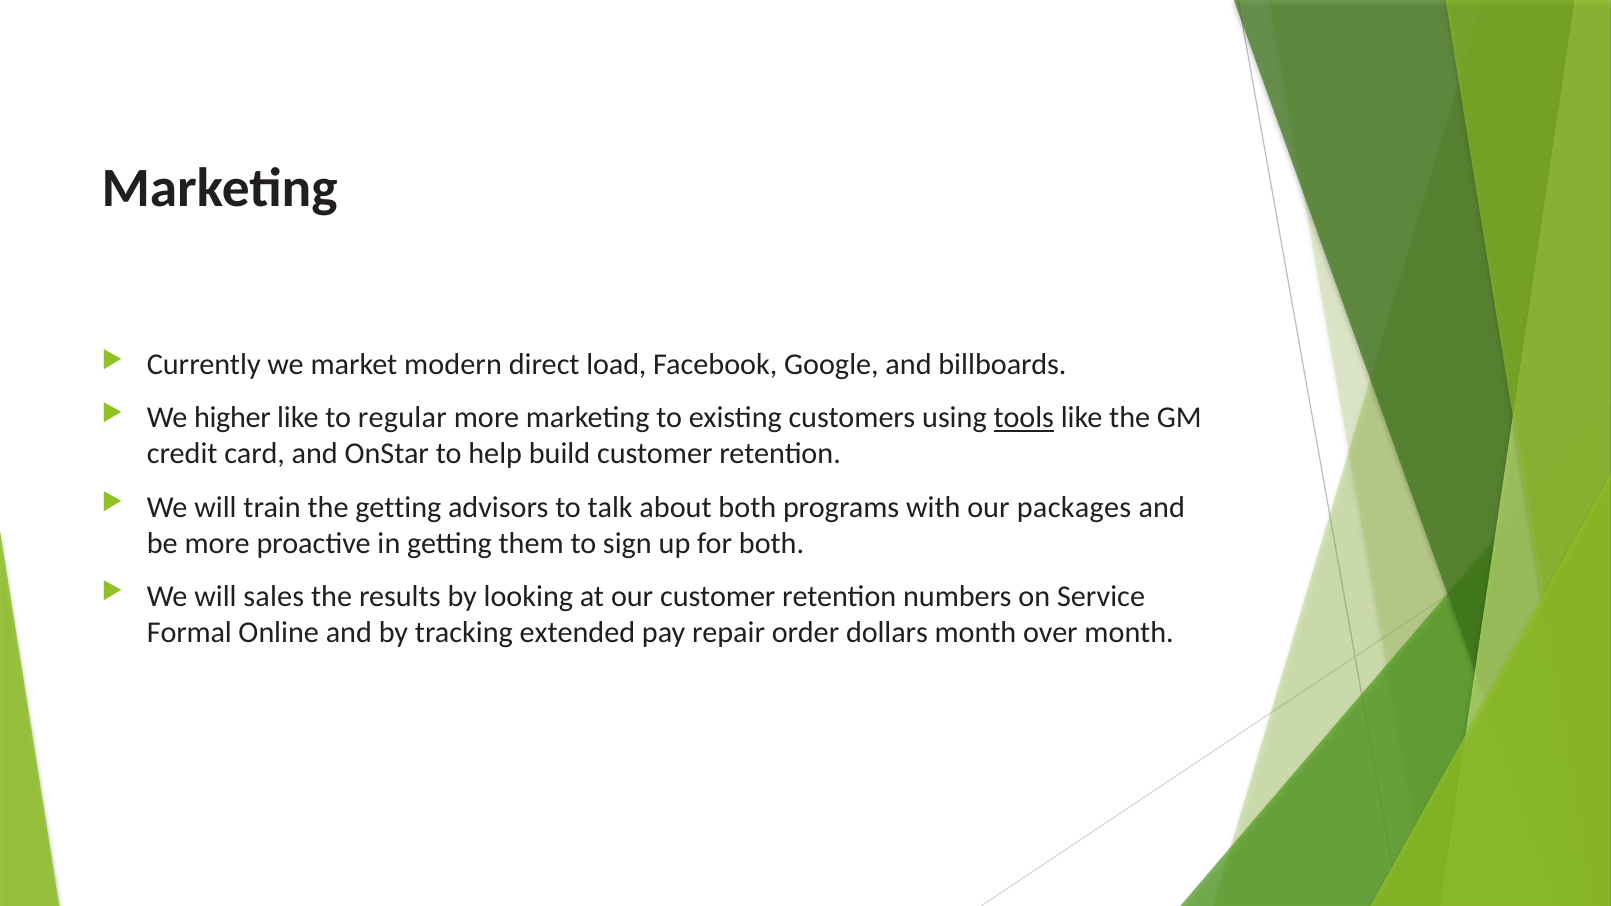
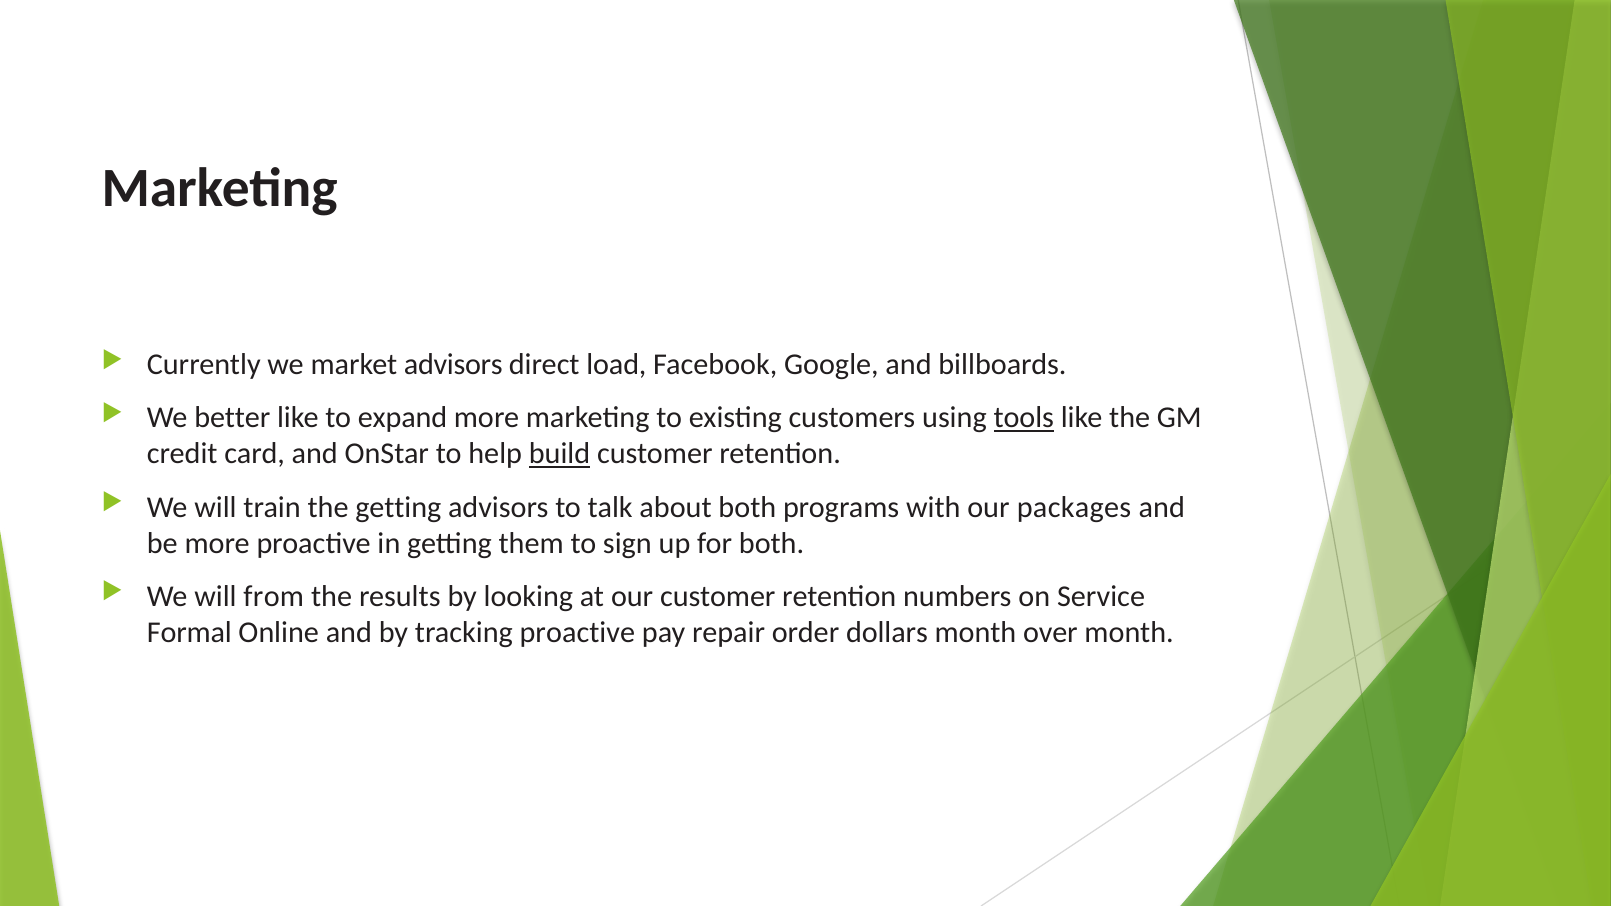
market modern: modern -> advisors
higher: higher -> better
regular: regular -> expand
build underline: none -> present
sales: sales -> from
tracking extended: extended -> proactive
